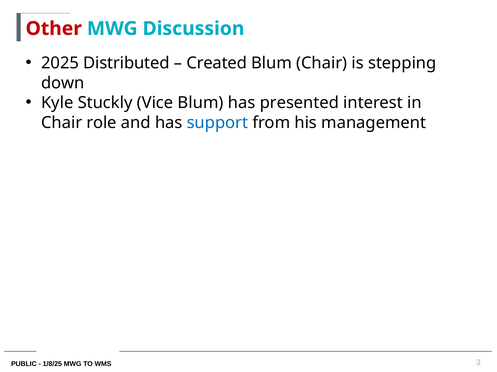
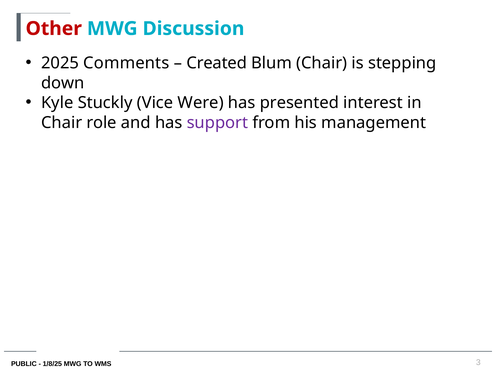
Distributed: Distributed -> Comments
Vice Blum: Blum -> Were
support colour: blue -> purple
